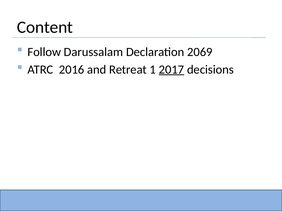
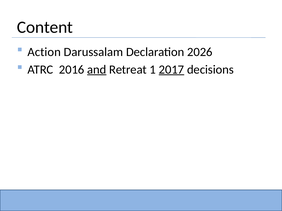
Follow: Follow -> Action
2069: 2069 -> 2026
and underline: none -> present
